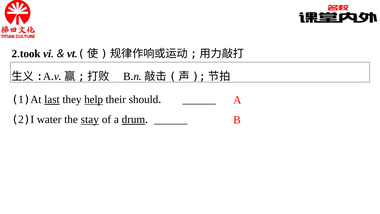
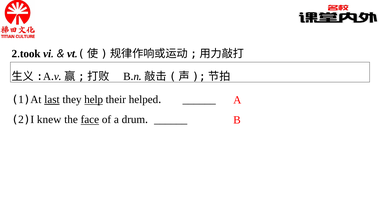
should: should -> helped
water: water -> knew
stay: stay -> face
drum underline: present -> none
